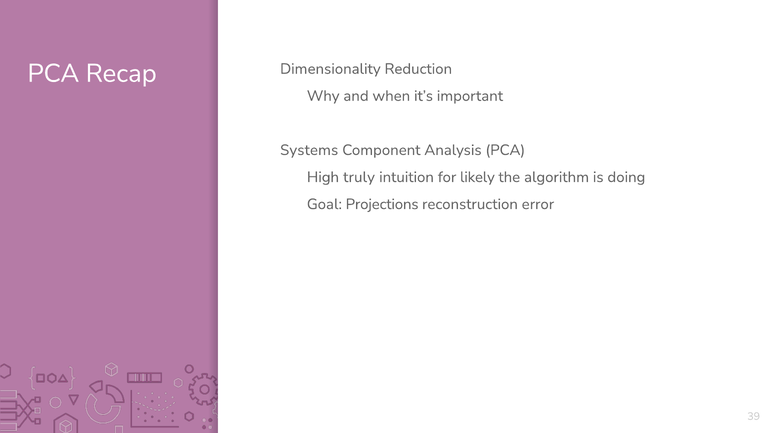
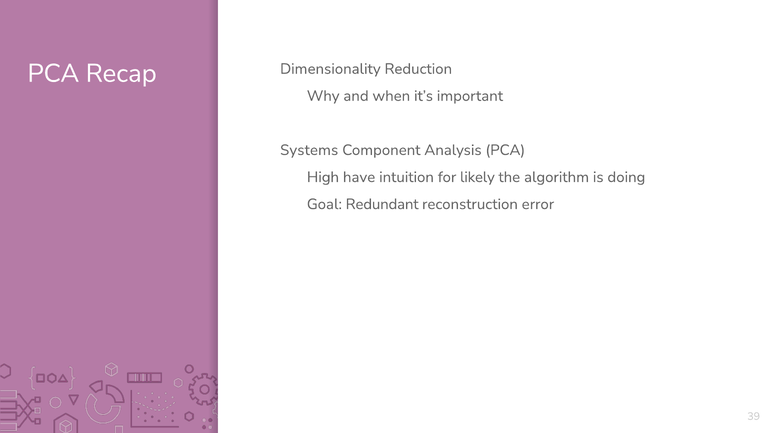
truly: truly -> have
Projections: Projections -> Redundant
